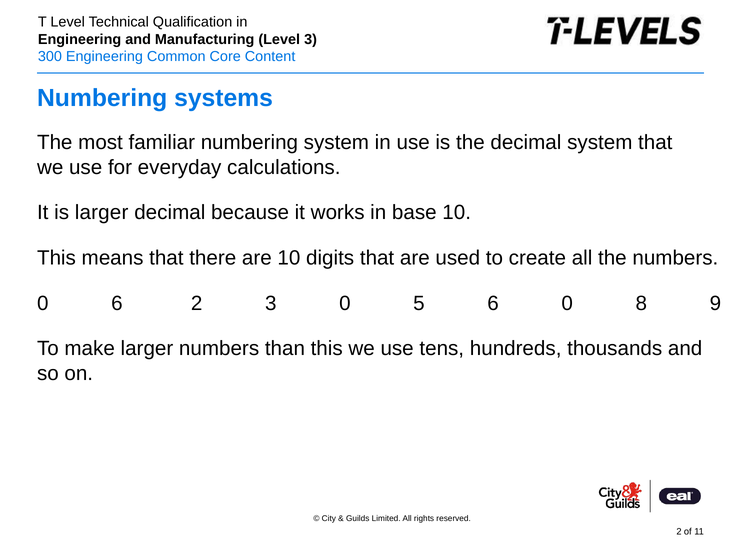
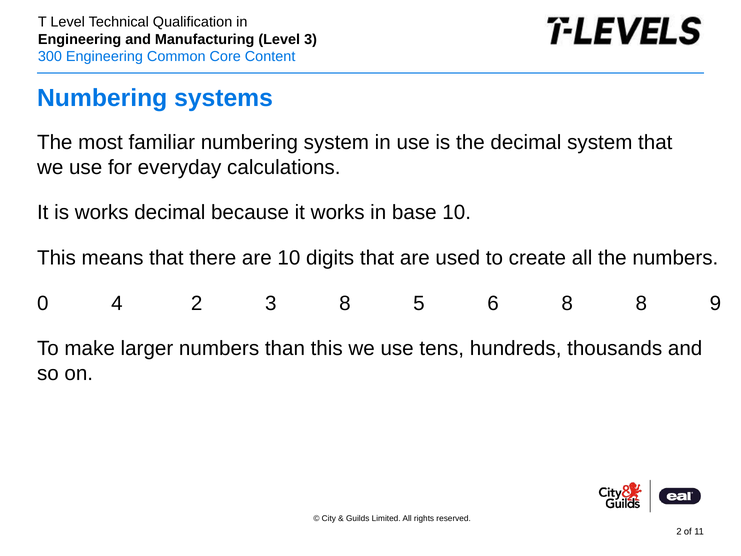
is larger: larger -> works
0 6: 6 -> 4
3 0: 0 -> 8
6 0: 0 -> 8
